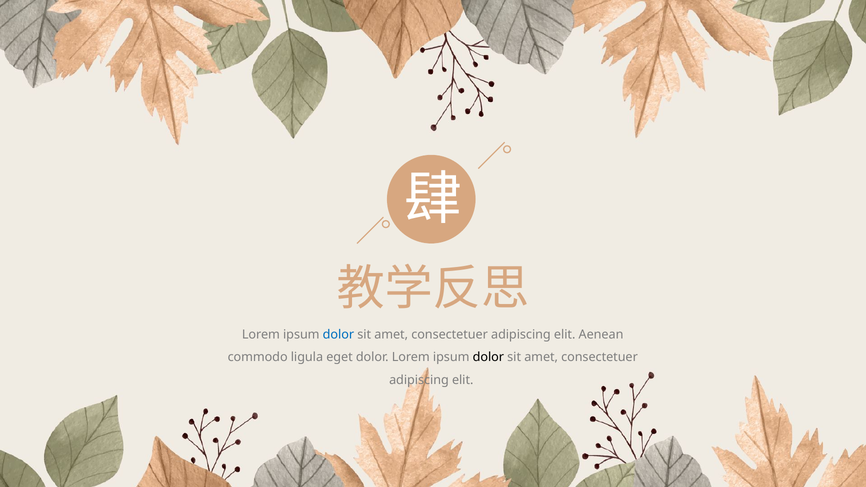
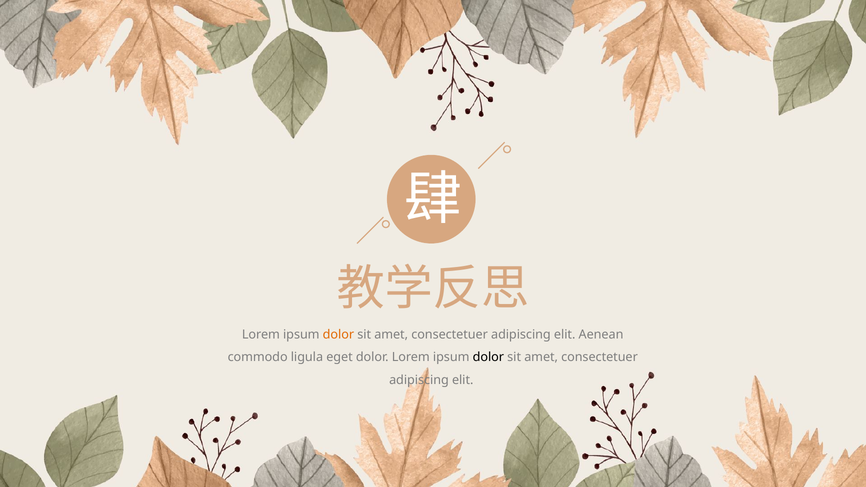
dolor at (338, 335) colour: blue -> orange
